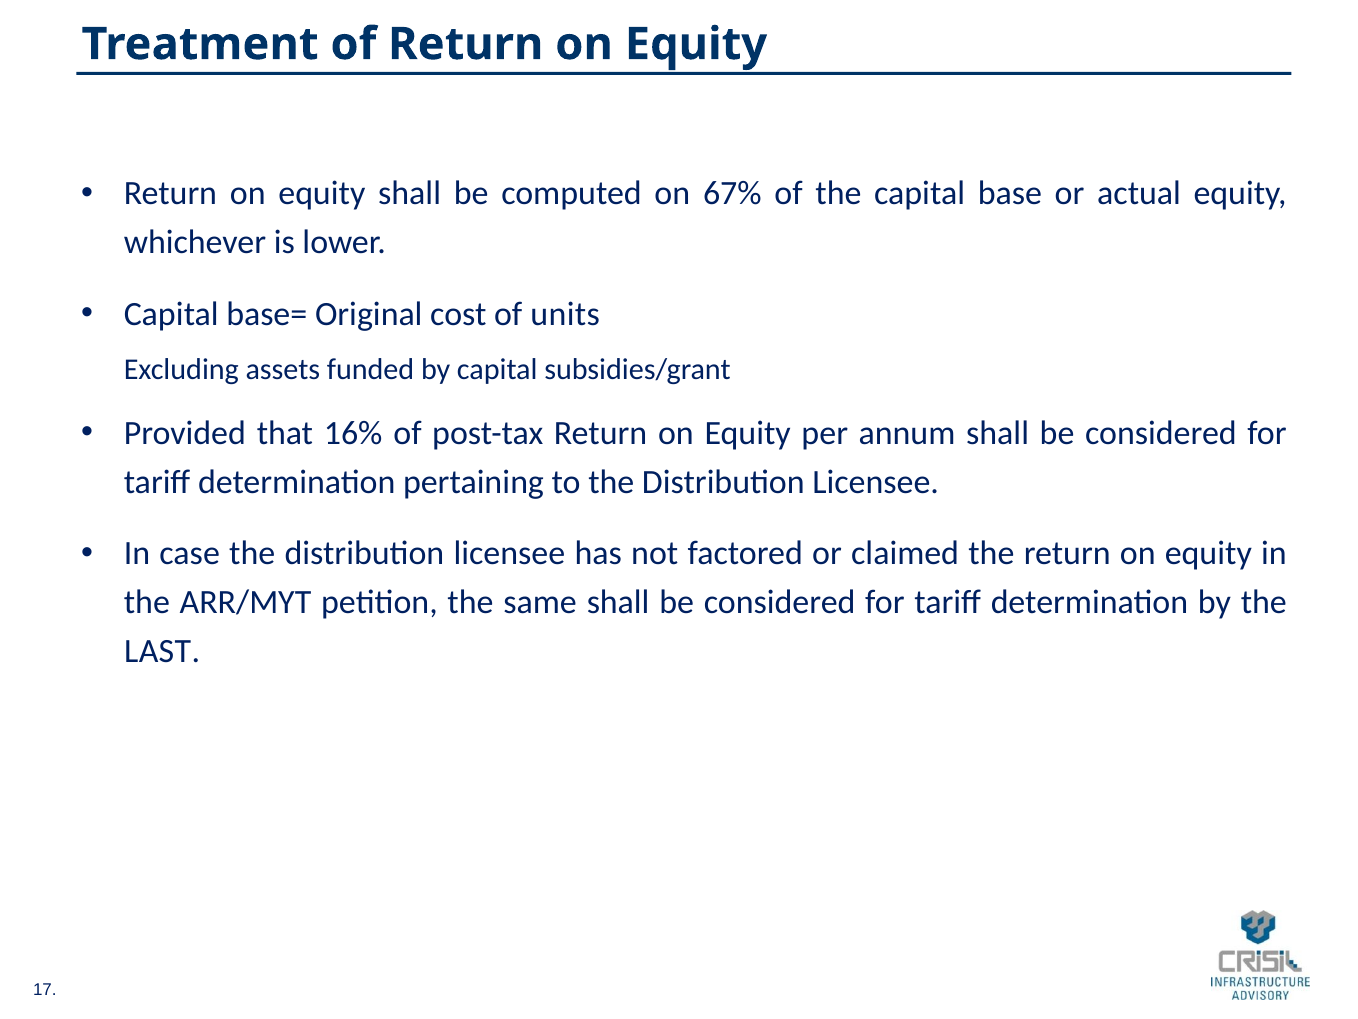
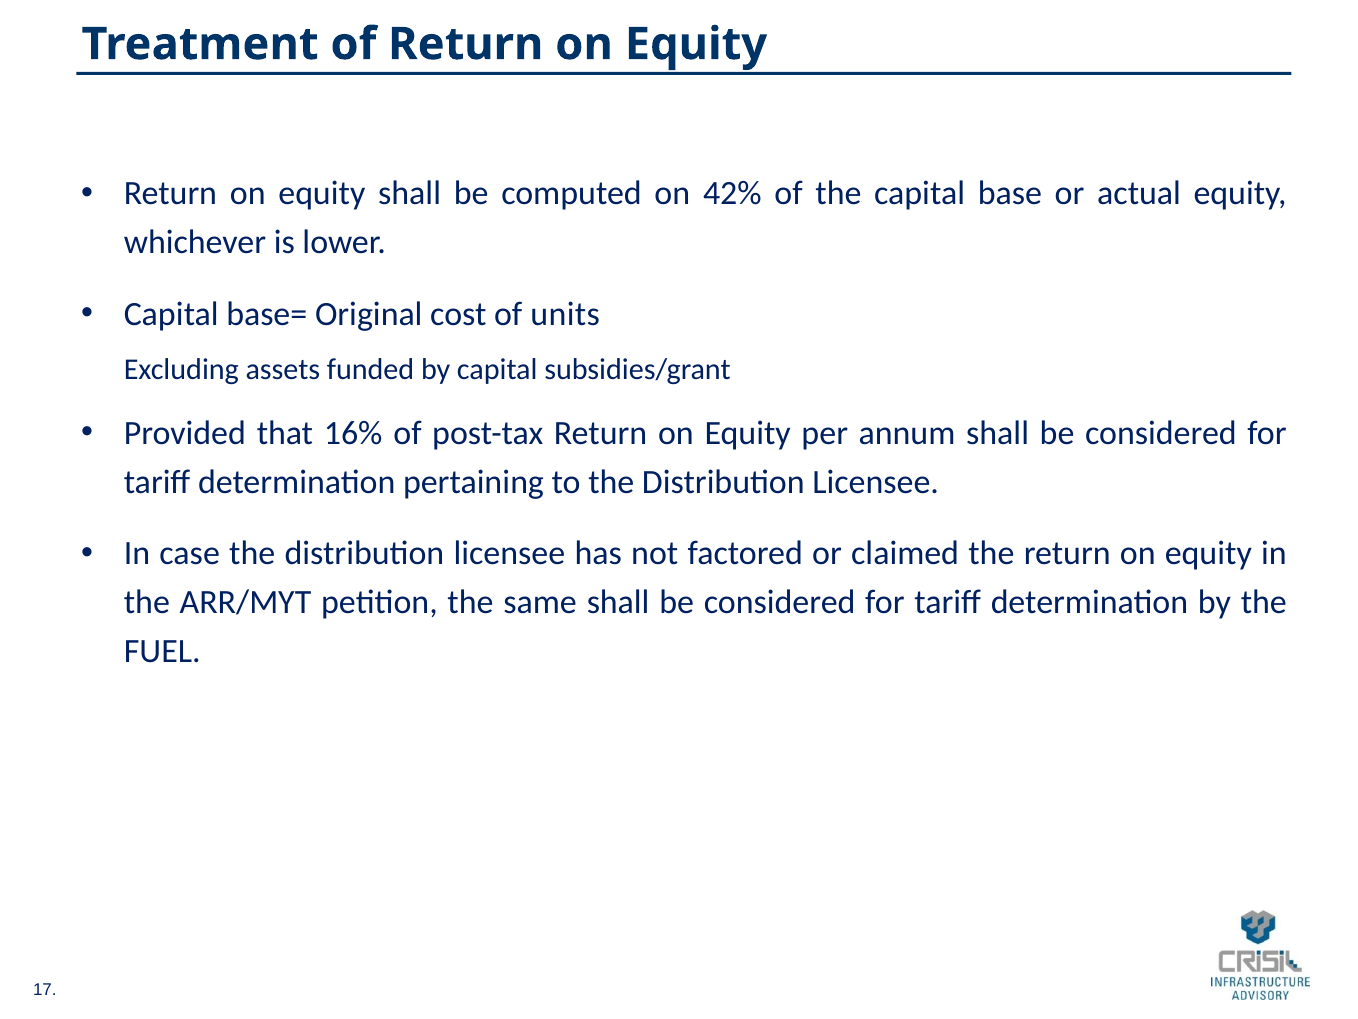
67%: 67% -> 42%
LAST: LAST -> FUEL
